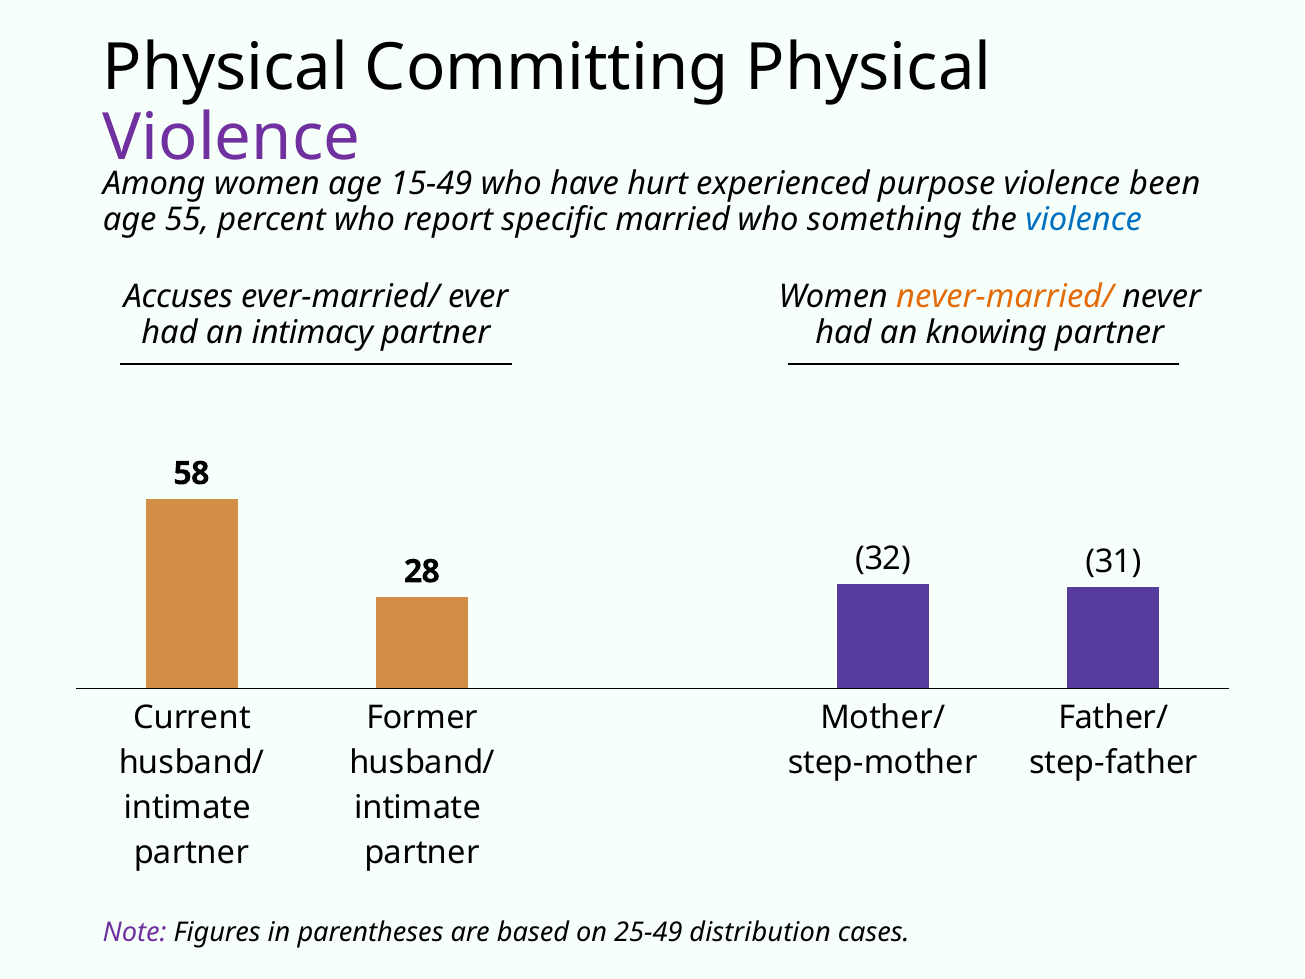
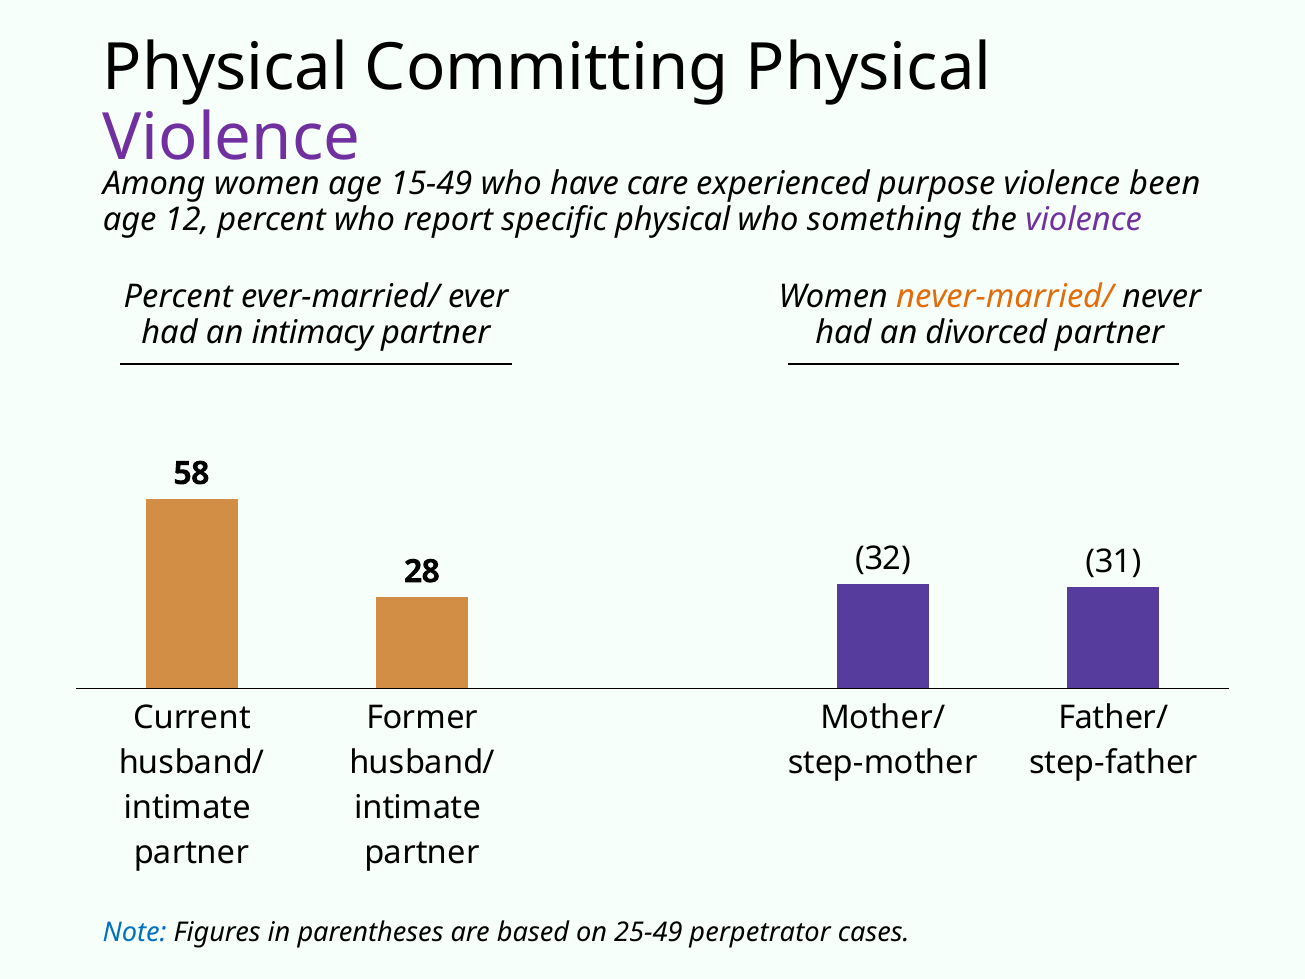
hurt: hurt -> care
55: 55 -> 12
specific married: married -> physical
violence at (1084, 219) colour: blue -> purple
Accuses at (178, 297): Accuses -> Percent
knowing: knowing -> divorced
Note colour: purple -> blue
distribution: distribution -> perpetrator
